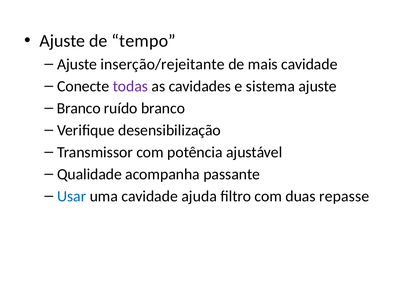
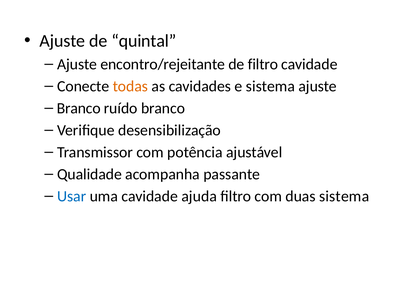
tempo: tempo -> quintal
inserção/rejeitante: inserção/rejeitante -> encontro/rejeitante
de mais: mais -> filtro
todas colour: purple -> orange
duas repasse: repasse -> sistema
